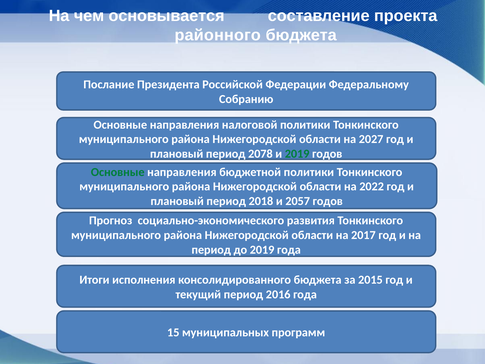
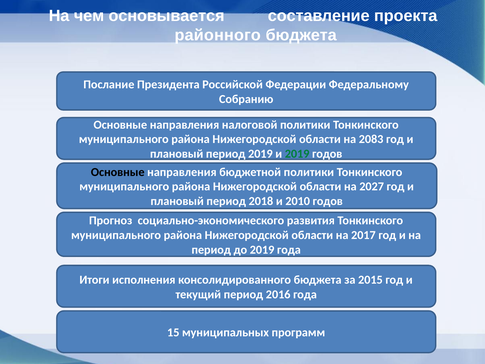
2027: 2027 -> 2083
период 2078: 2078 -> 2019
Основные at (118, 172) colour: green -> black
2022: 2022 -> 2027
2057: 2057 -> 2010
